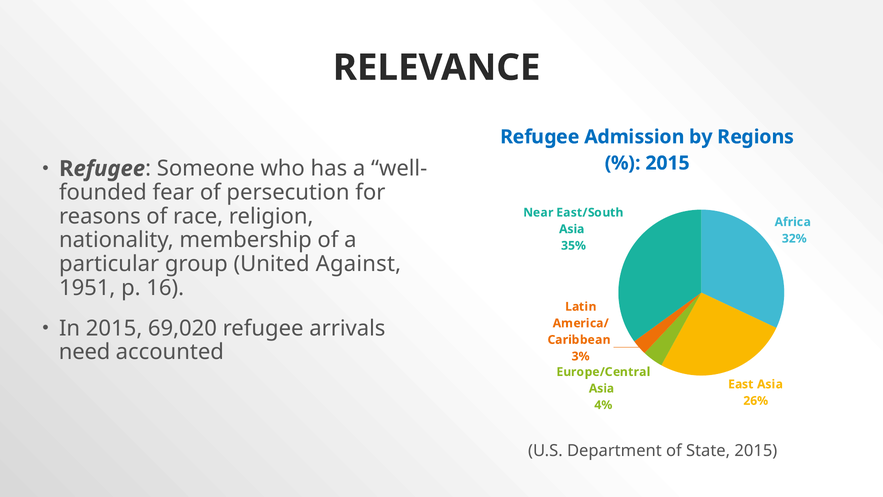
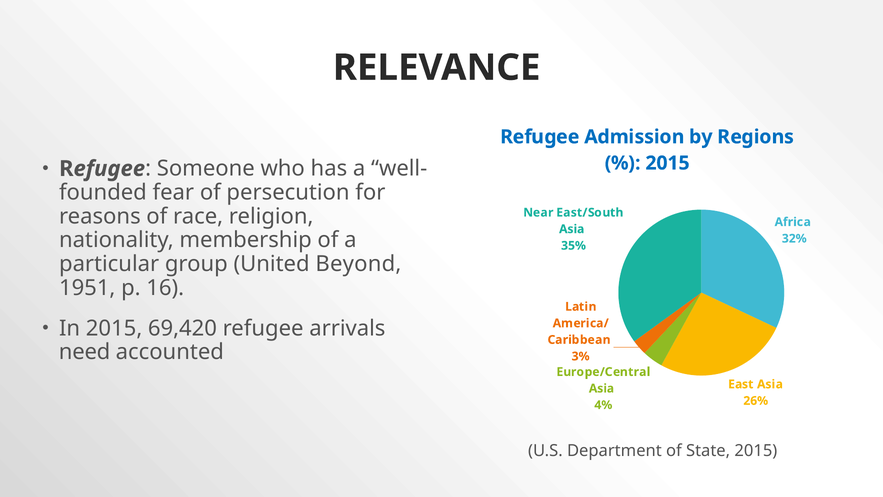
Against: Against -> Beyond
69,020: 69,020 -> 69,420
